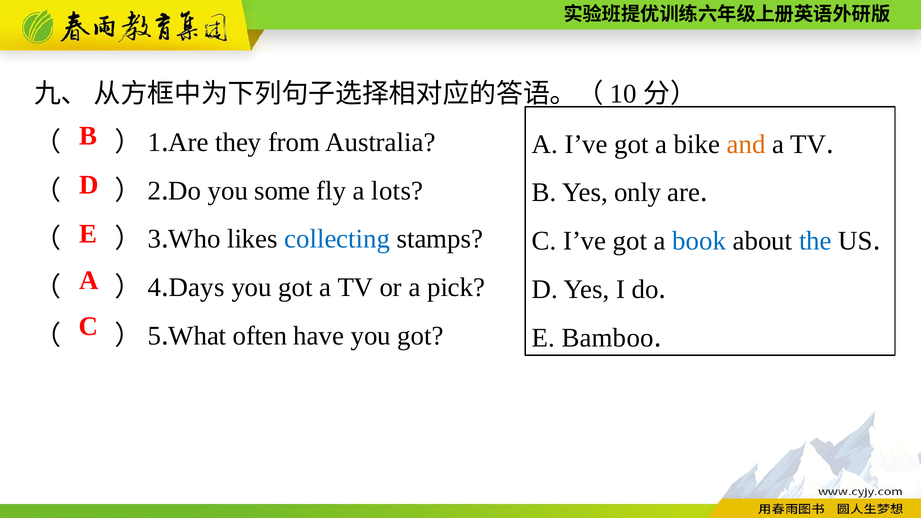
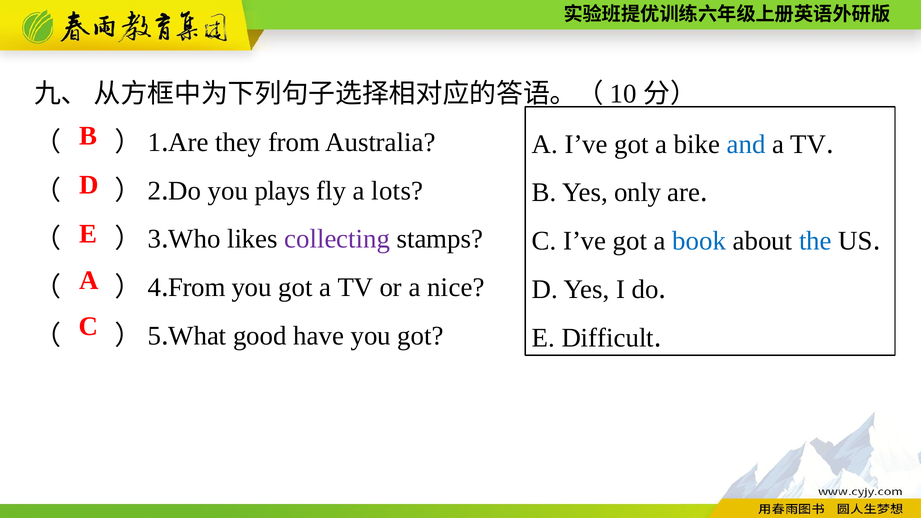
and colour: orange -> blue
some: some -> plays
collecting colour: blue -> purple
Days at (197, 288): Days -> From
pick: pick -> nice
Bamboo: Bamboo -> Difficult
often: often -> good
